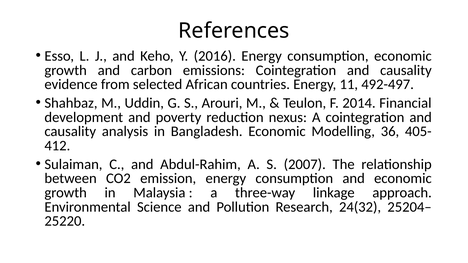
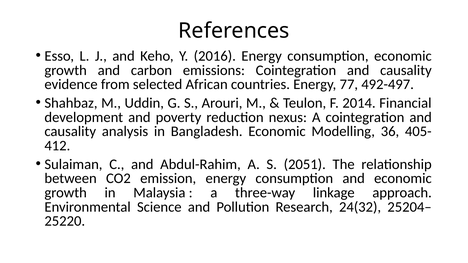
11: 11 -> 77
2007: 2007 -> 2051
